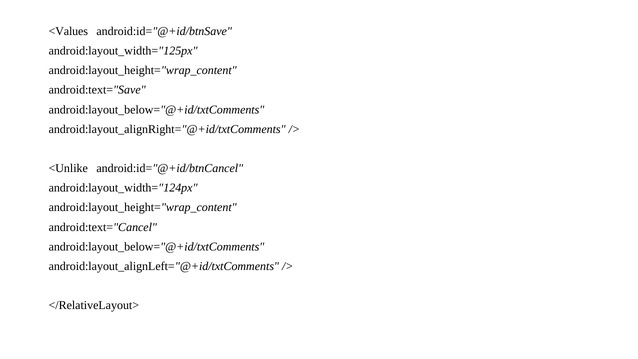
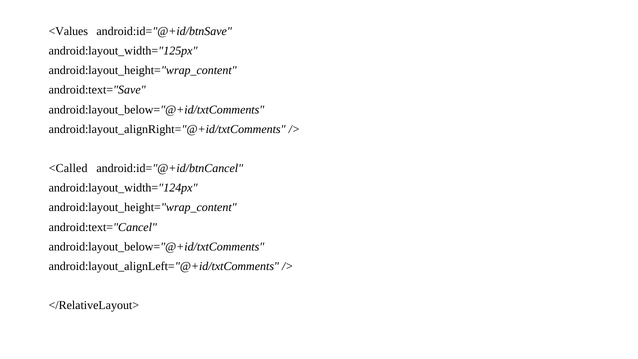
<Unlike: <Unlike -> <Called
